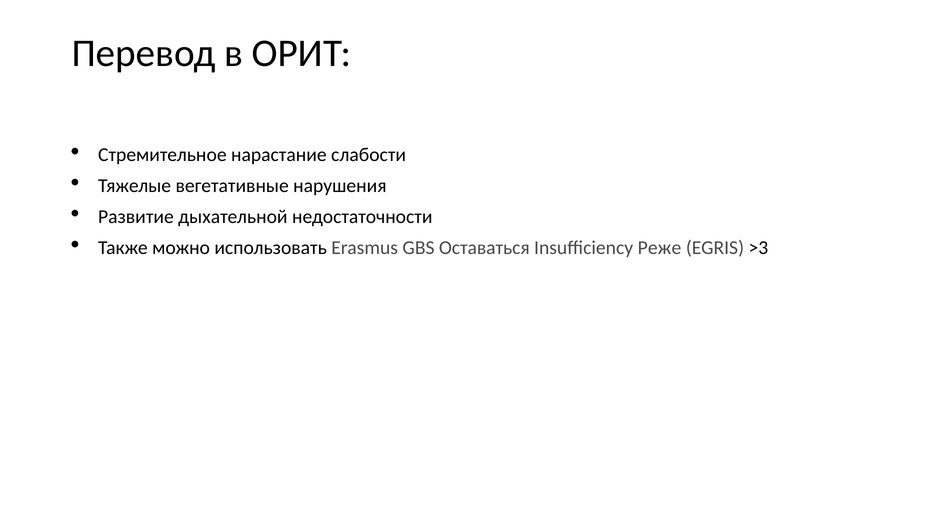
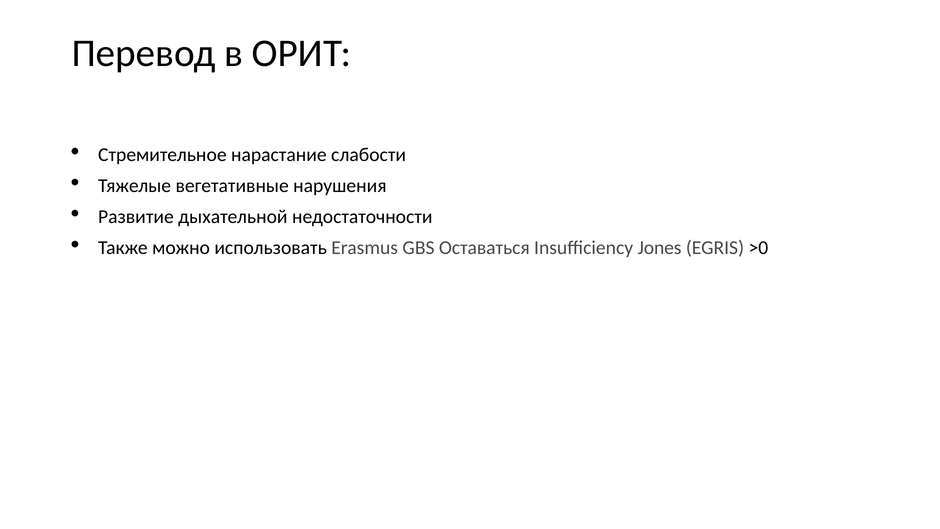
Реже: Реже -> Jones
>3: >3 -> >0
